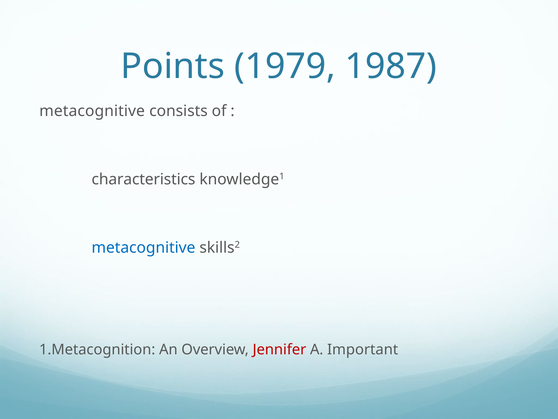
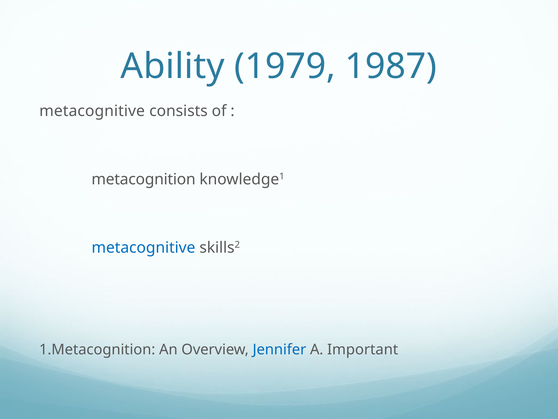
Points: Points -> Ability
characteristics: characteristics -> metacognition
Jennifer colour: red -> blue
